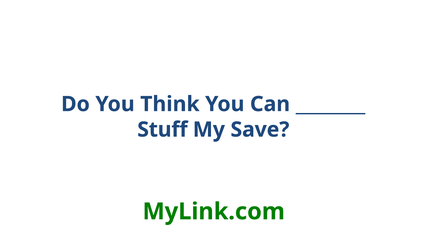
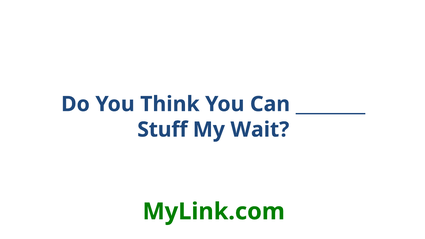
Save: Save -> Wait
